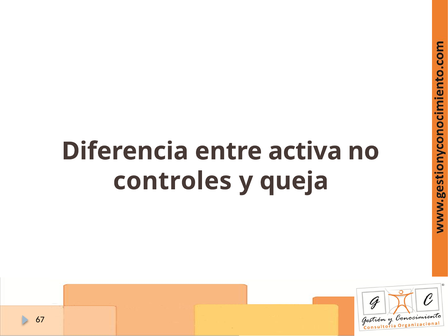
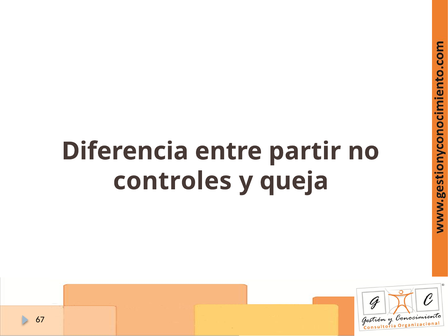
activa: activa -> partir
